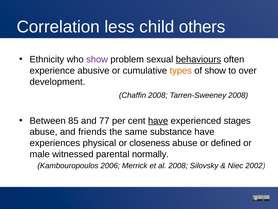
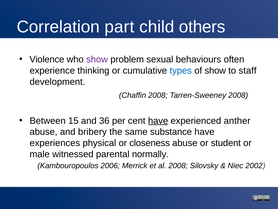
less: less -> part
Ethnicity: Ethnicity -> Violence
behaviours underline: present -> none
abusive: abusive -> thinking
types colour: orange -> blue
over: over -> staff
85: 85 -> 15
77: 77 -> 36
stages: stages -> anther
friends: friends -> bribery
defined: defined -> student
